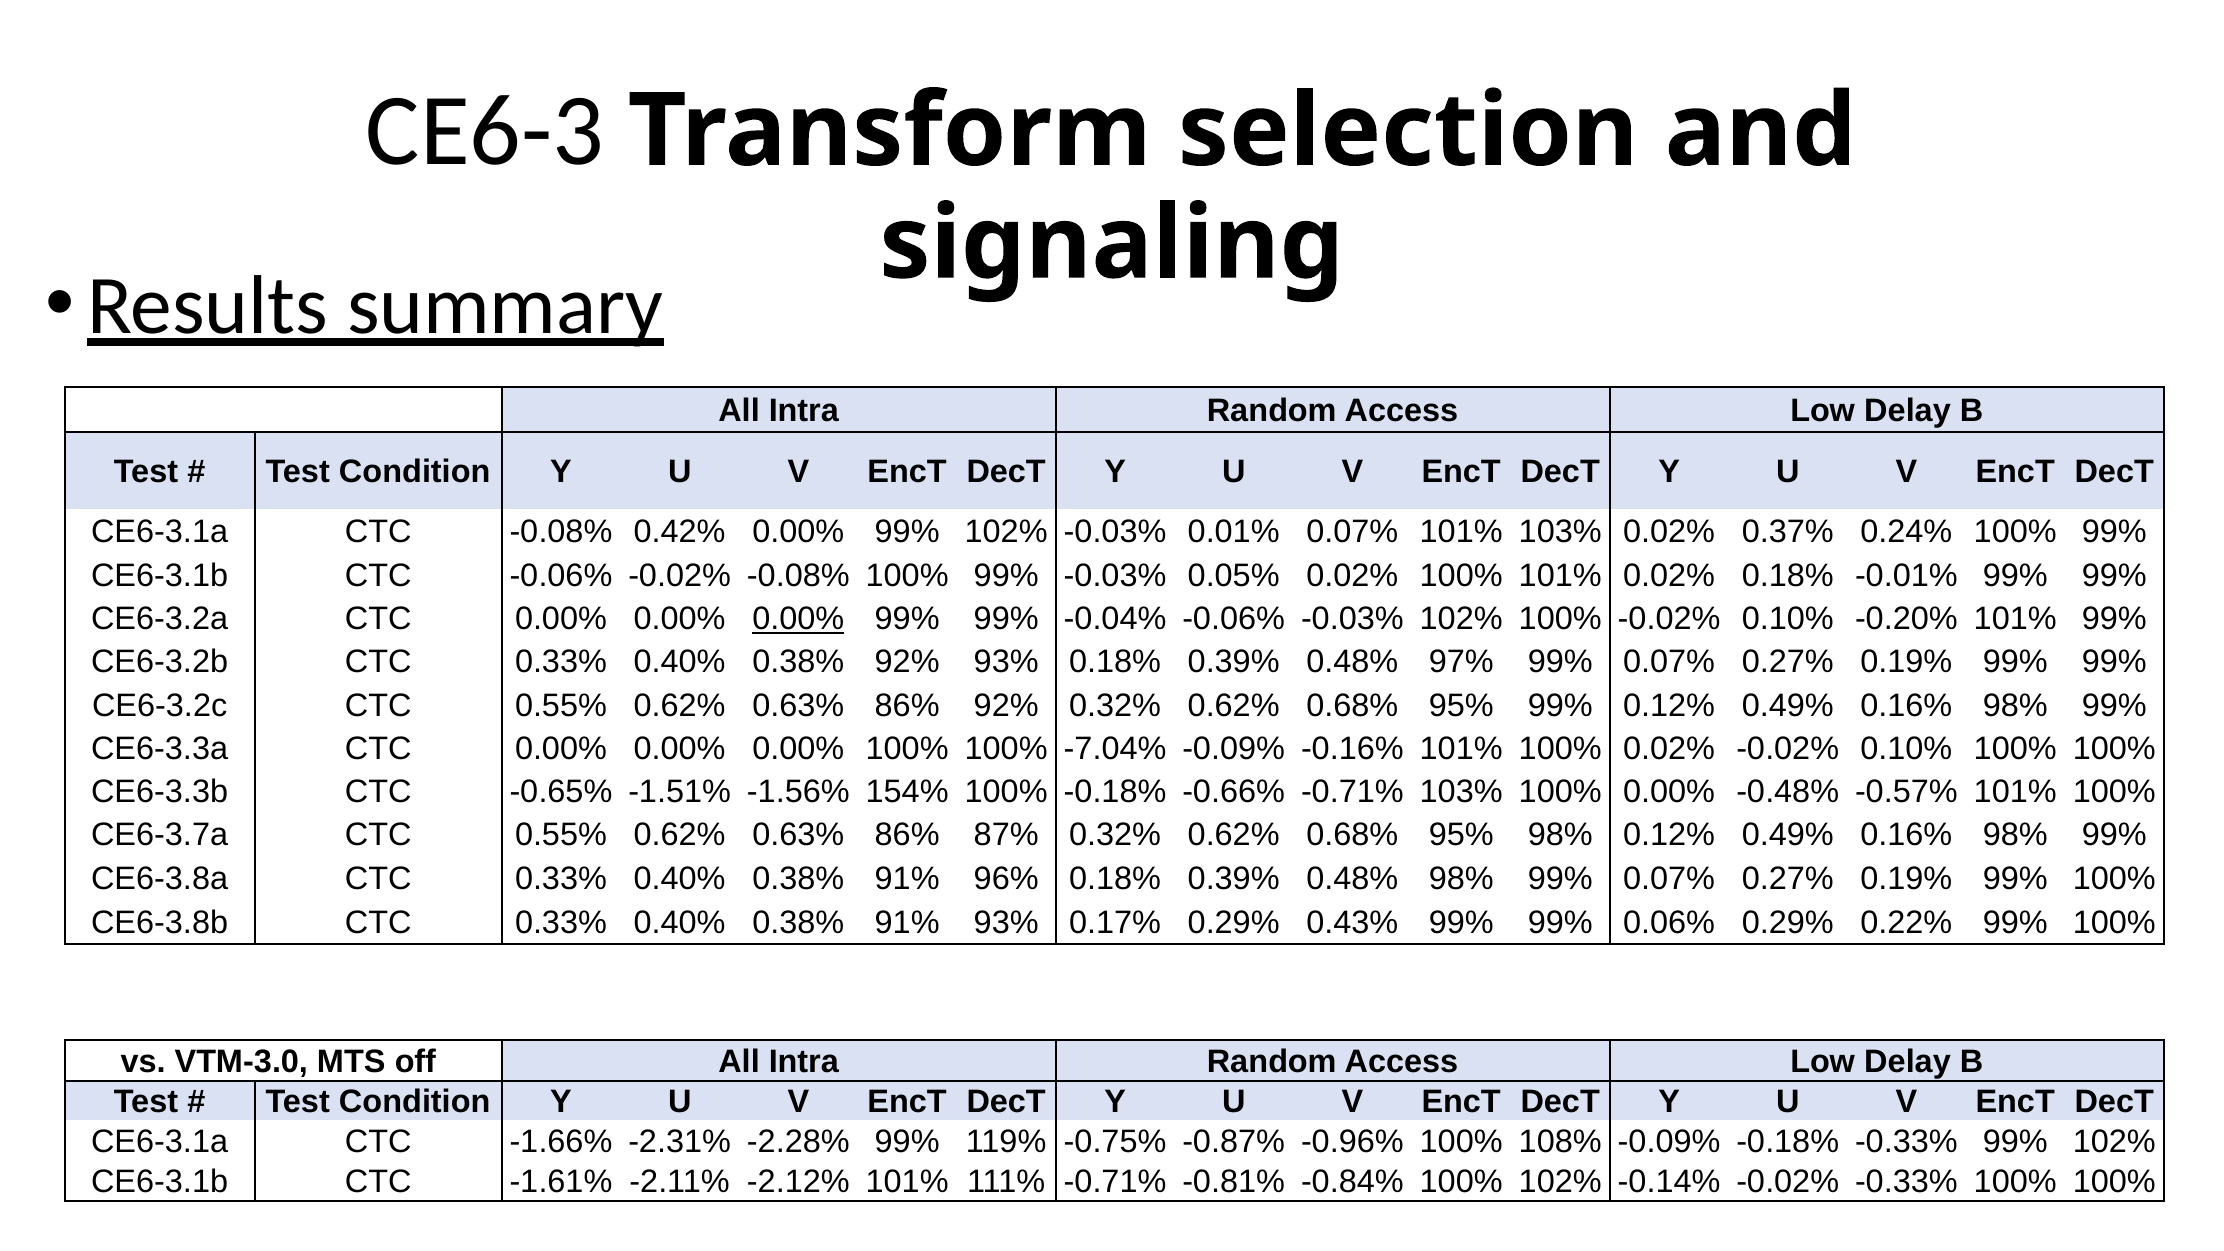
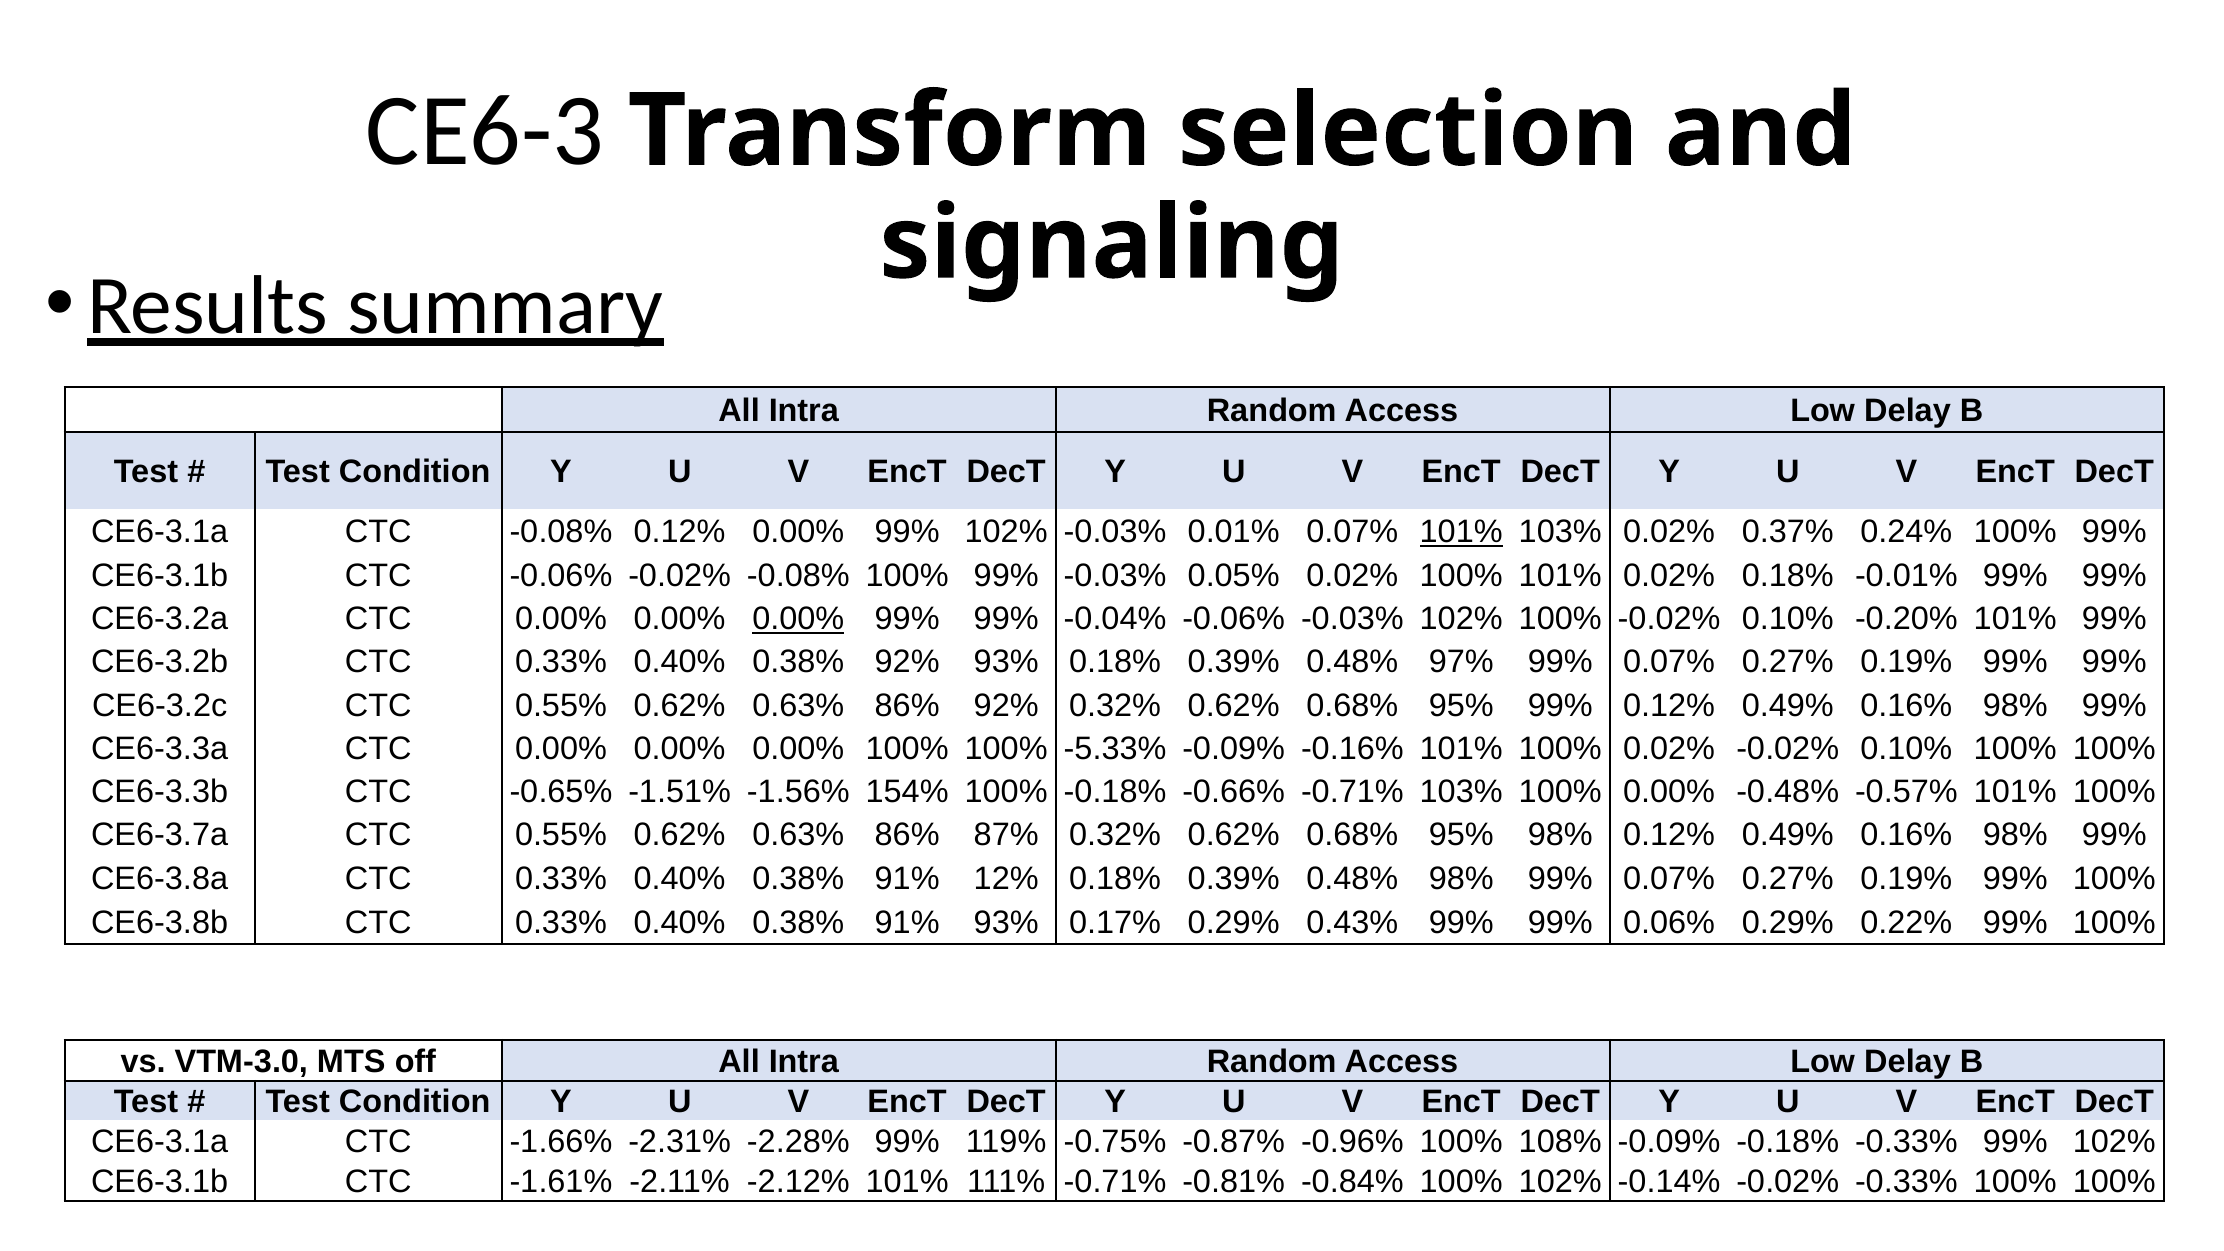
-0.08% 0.42%: 0.42% -> 0.12%
101% at (1461, 532) underline: none -> present
-7.04%: -7.04% -> -5.33%
96%: 96% -> 12%
